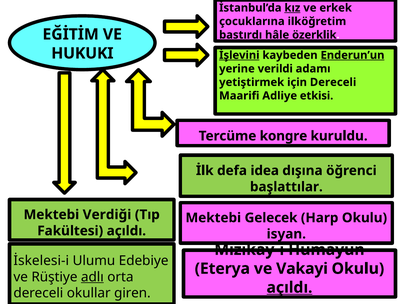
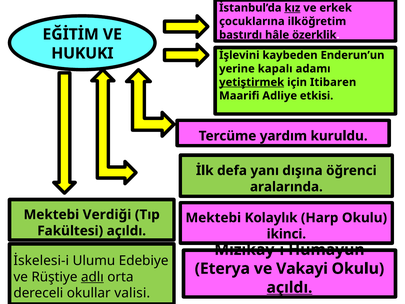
İşlevini underline: present -> none
Enderun’un underline: present -> none
verildi: verildi -> kapalı
yetiştirmek underline: none -> present
için Dereceli: Dereceli -> Itibaren
kongre: kongre -> yardım
idea: idea -> yanı
başlattılar: başlattılar -> aralarında
Gelecek: Gelecek -> Kolaylık
isyan: isyan -> ikinci
giren: giren -> valisi
